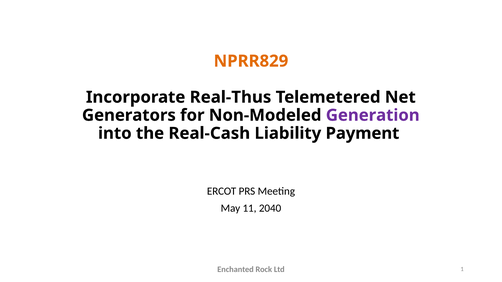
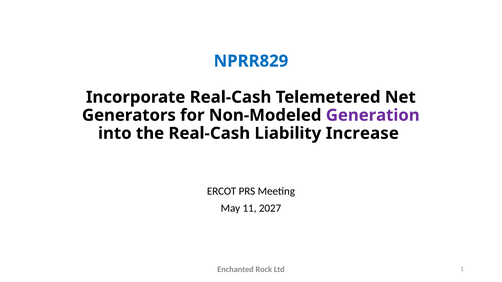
NPRR829 colour: orange -> blue
Incorporate Real-Thus: Real-Thus -> Real-Cash
Payment: Payment -> Increase
2040: 2040 -> 2027
